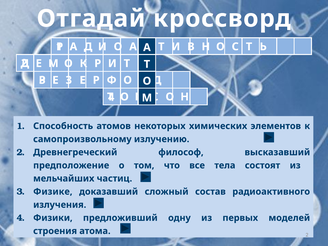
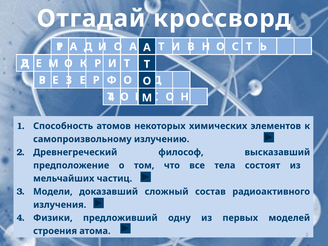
Физике: Физике -> Модели
